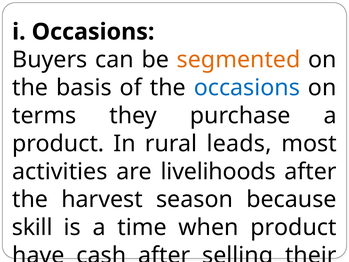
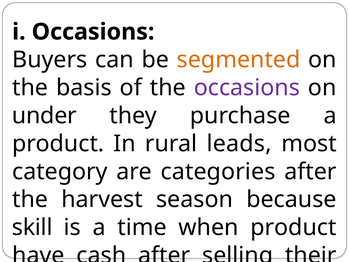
occasions at (247, 88) colour: blue -> purple
terms: terms -> under
activities: activities -> category
livelihoods: livelihoods -> categories
